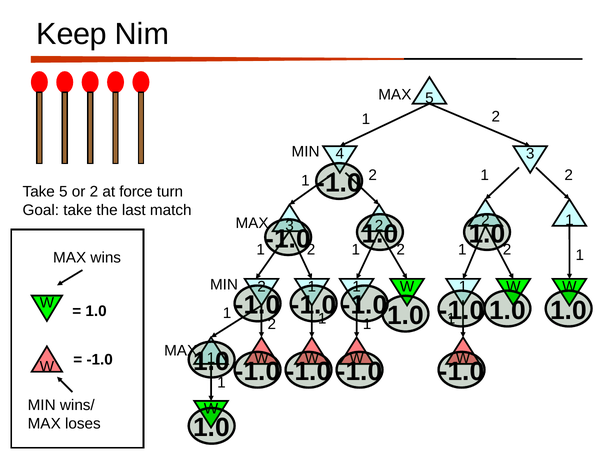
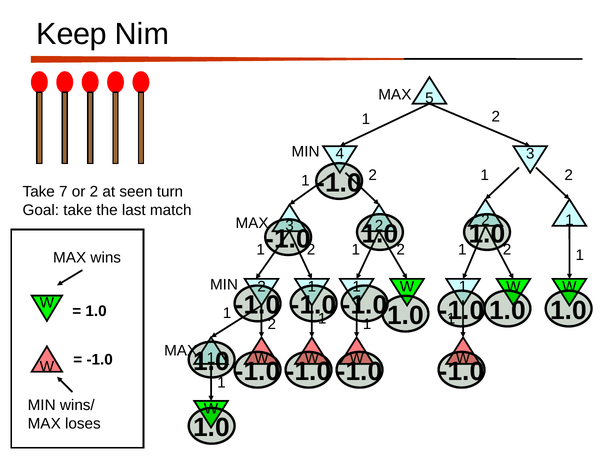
Take 5: 5 -> 7
force: force -> seen
